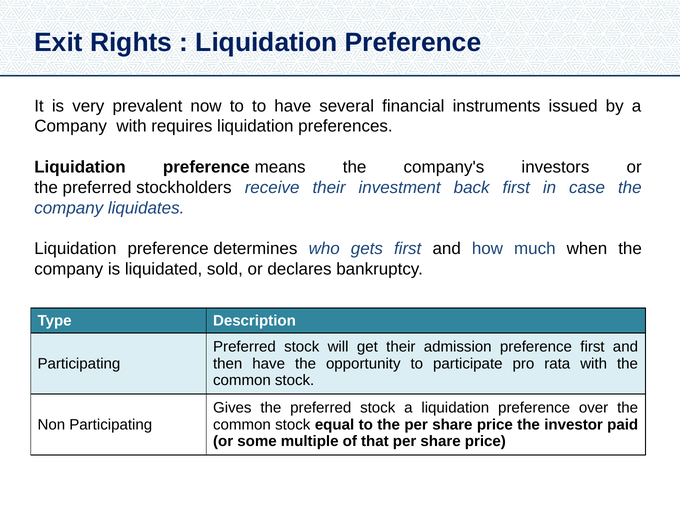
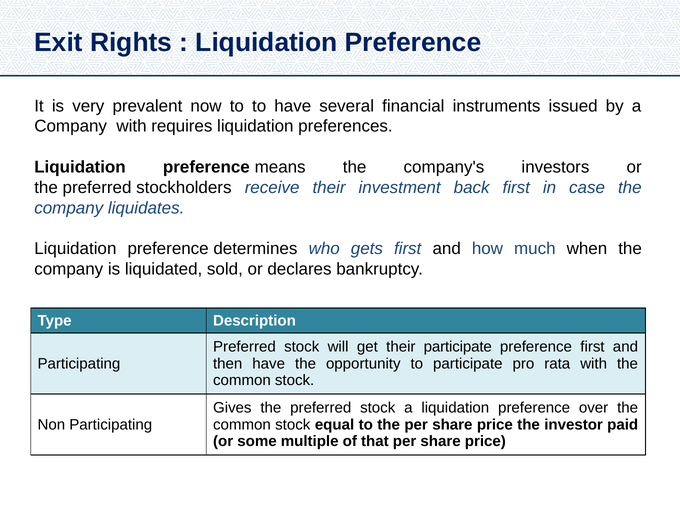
their admission: admission -> participate
